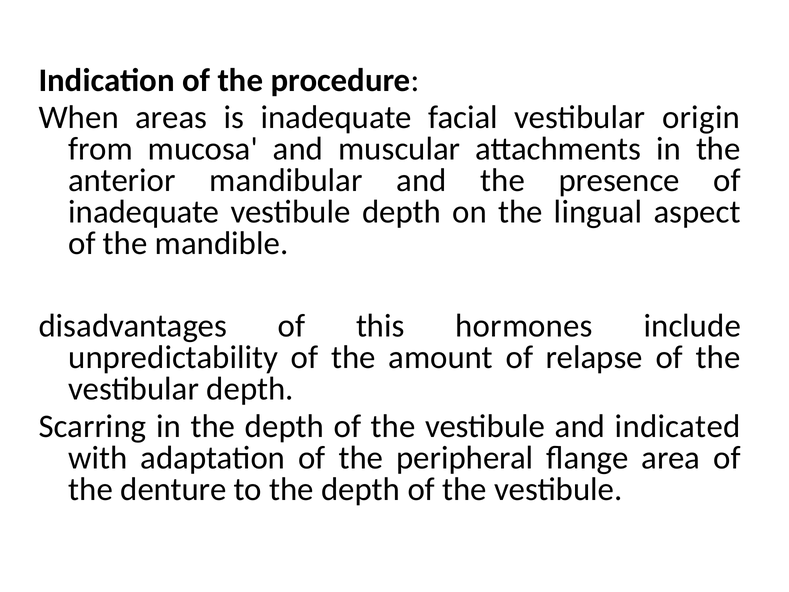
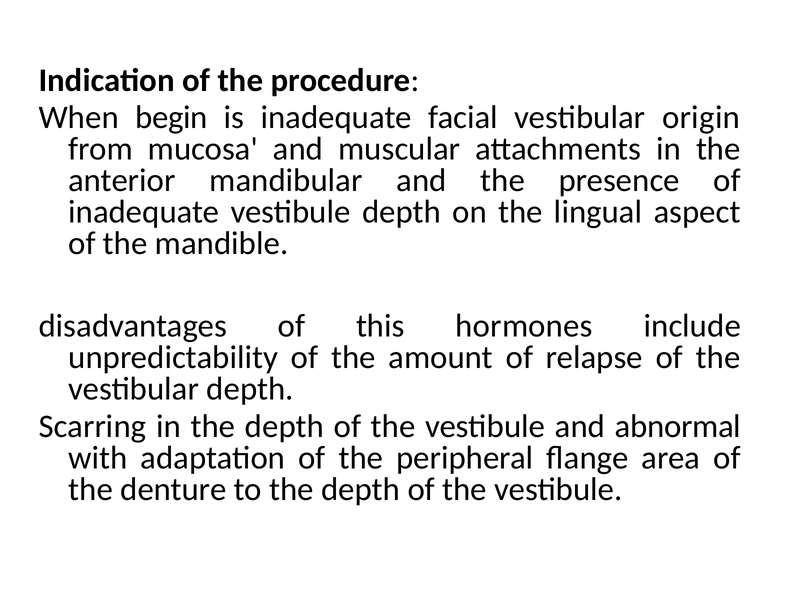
areas: areas -> begin
indicated: indicated -> abnormal
